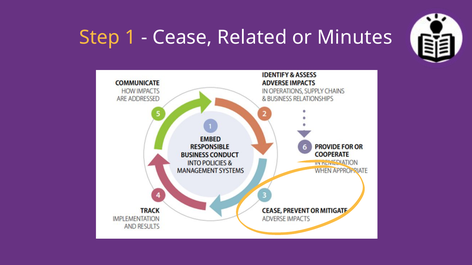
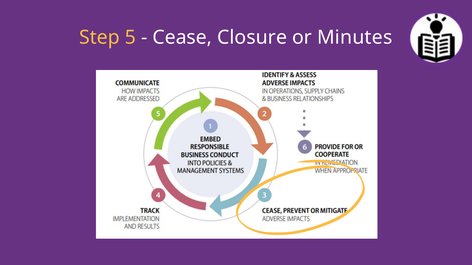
1: 1 -> 5
Related: Related -> Closure
